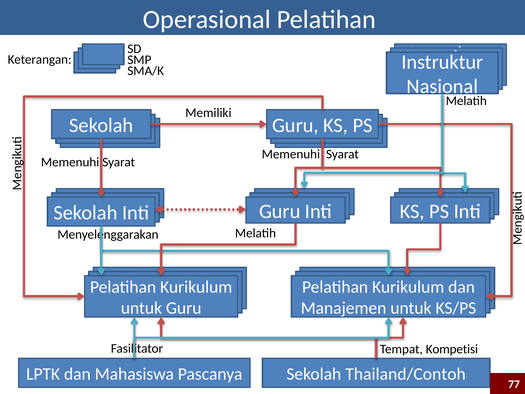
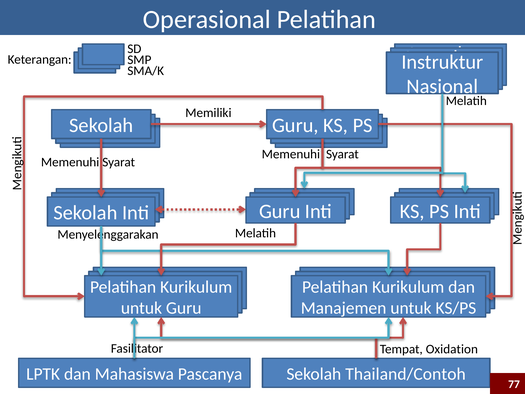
Kompetisi: Kompetisi -> Oxidation
